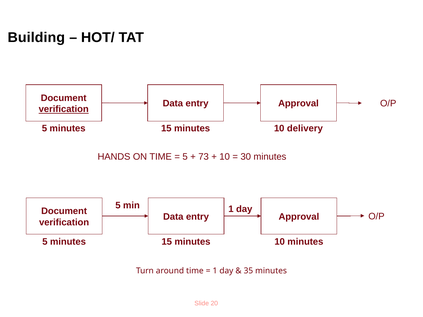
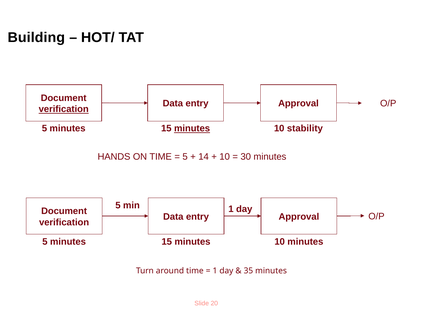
minutes at (192, 129) underline: none -> present
delivery: delivery -> stability
73: 73 -> 14
